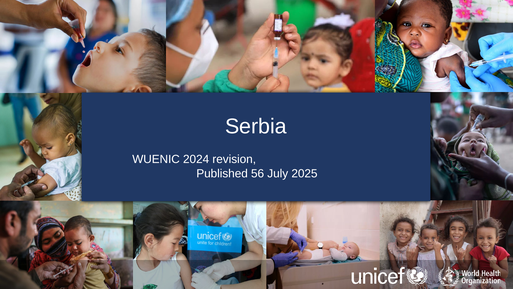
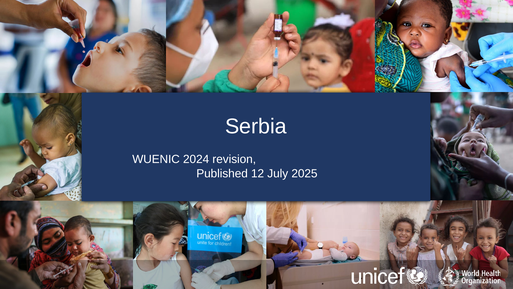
56: 56 -> 12
